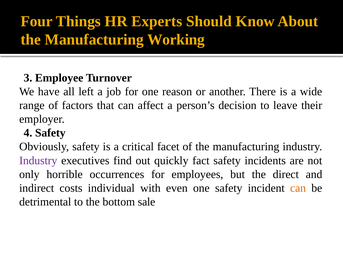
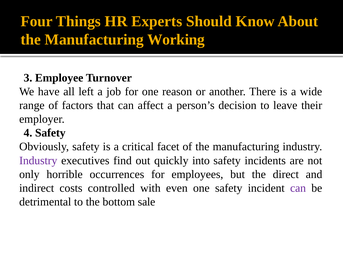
fact: fact -> into
individual: individual -> controlled
can at (298, 187) colour: orange -> purple
